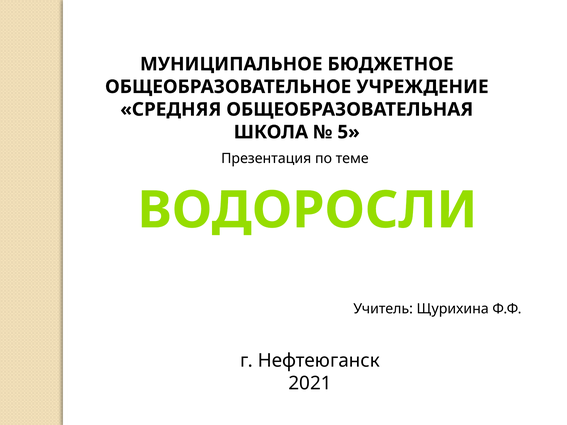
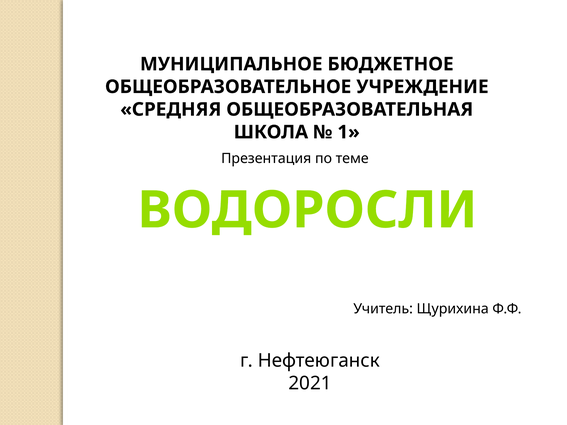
5: 5 -> 1
